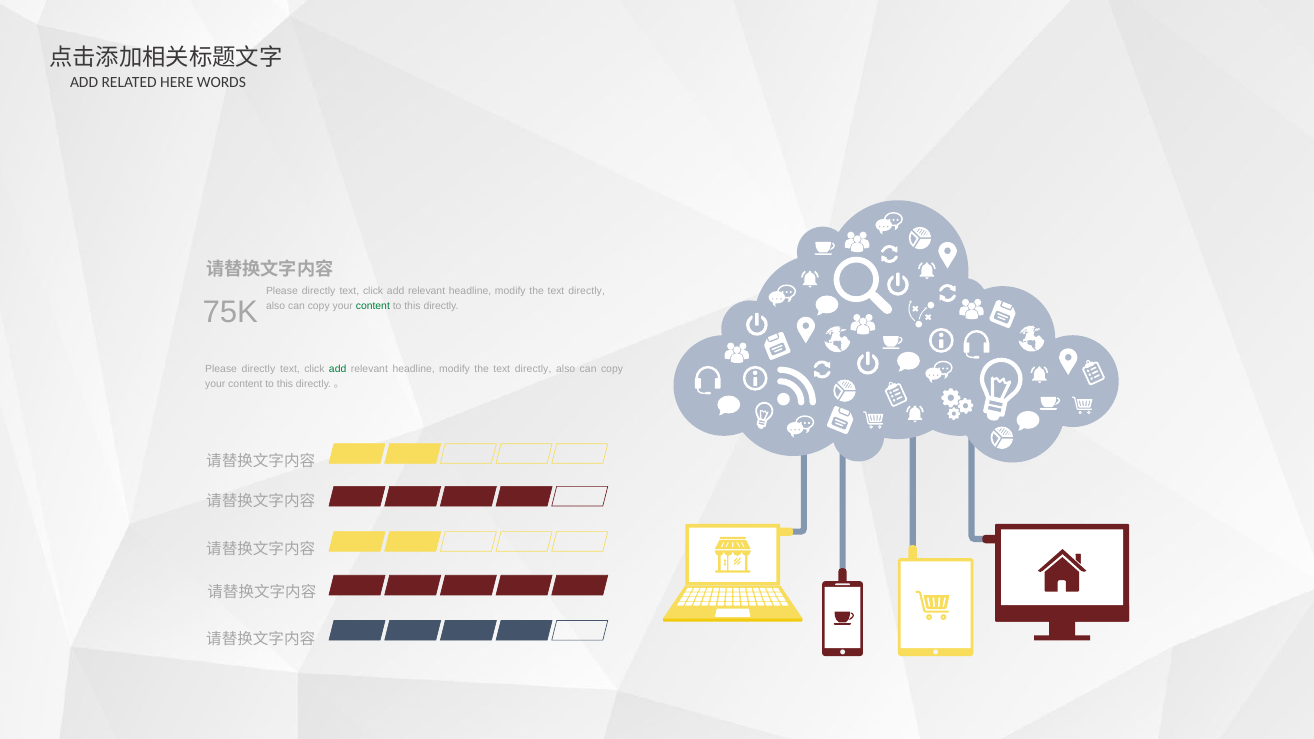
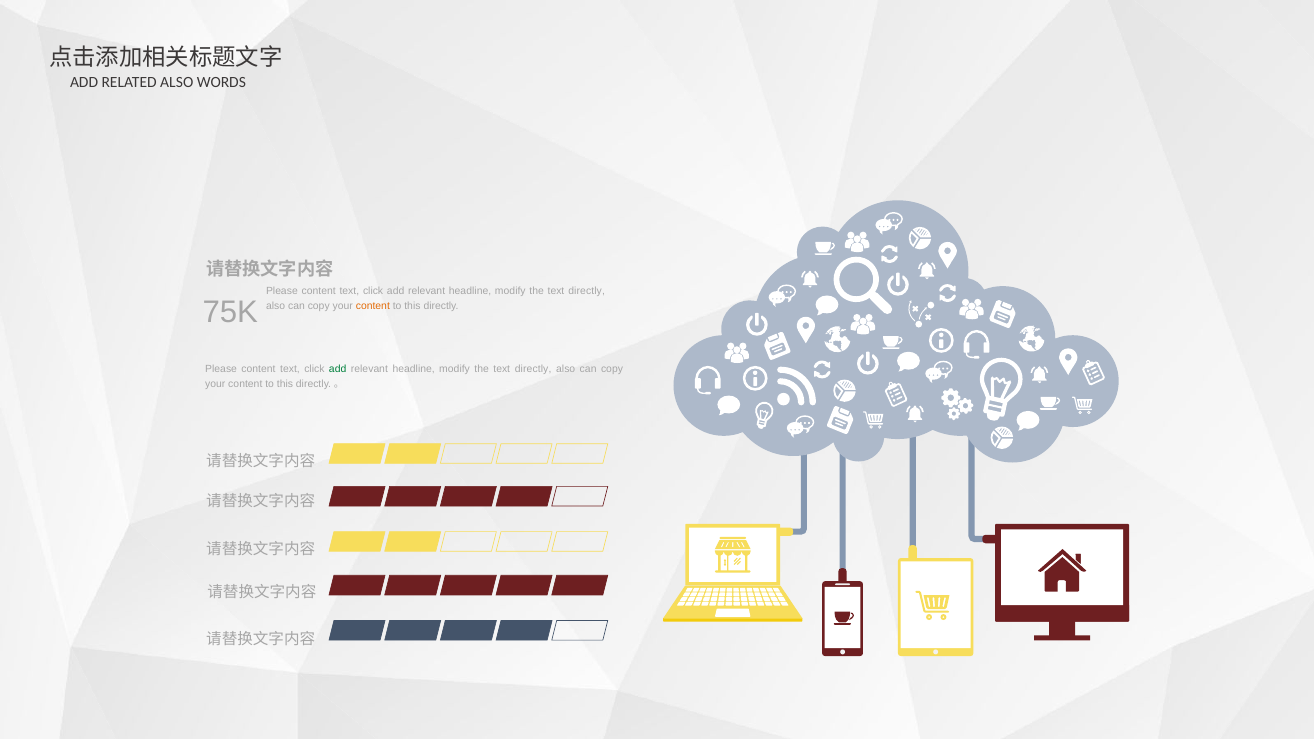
RELATED HERE: HERE -> ALSO
directly at (319, 292): directly -> content
content at (373, 306) colour: green -> orange
directly at (258, 369): directly -> content
